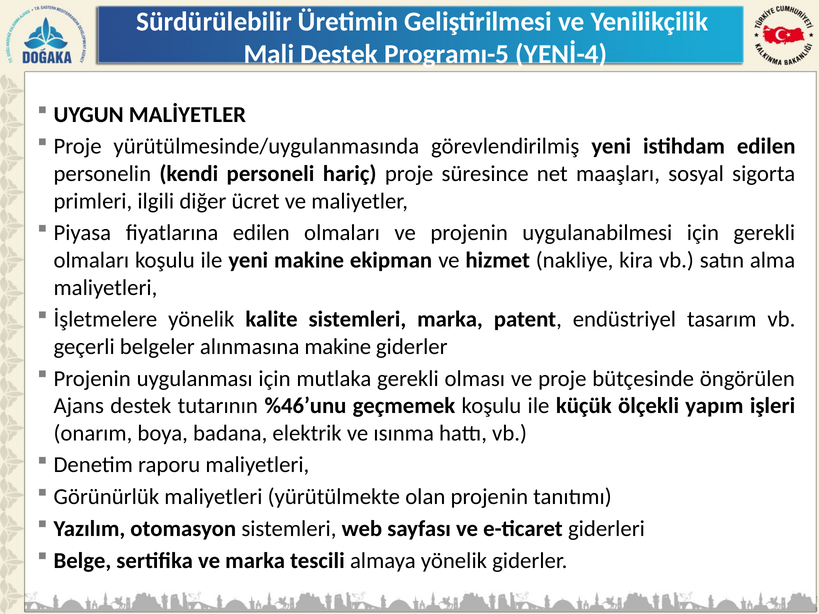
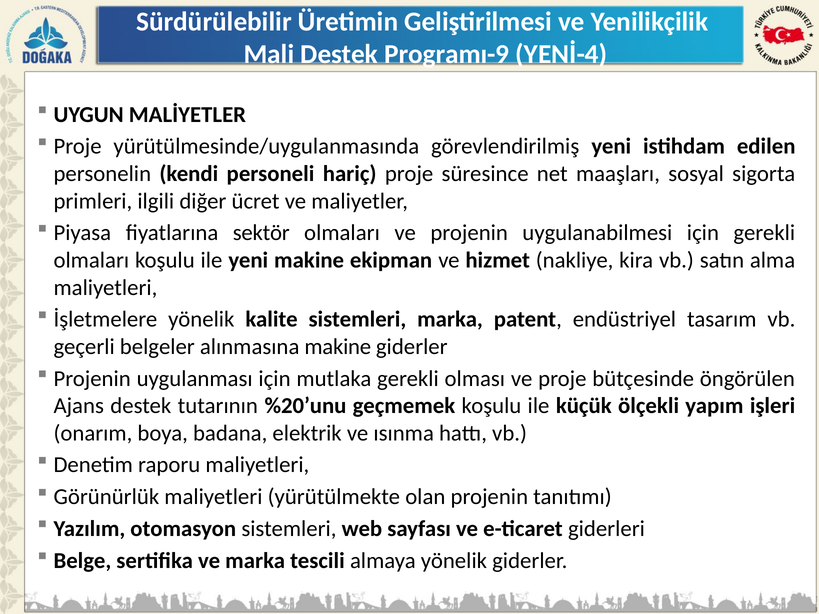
Programı-5: Programı-5 -> Programı-9
fiyatlarına edilen: edilen -> sektör
%46’unu: %46’unu -> %20’unu
